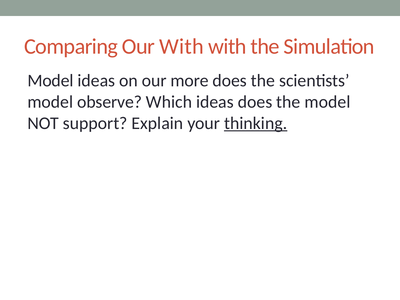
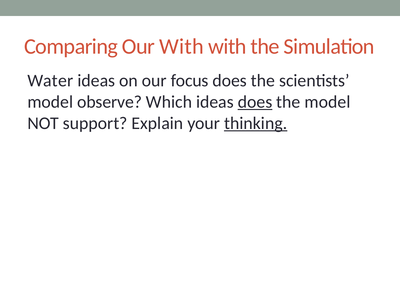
Model at (50, 81): Model -> Water
more: more -> focus
does at (255, 102) underline: none -> present
